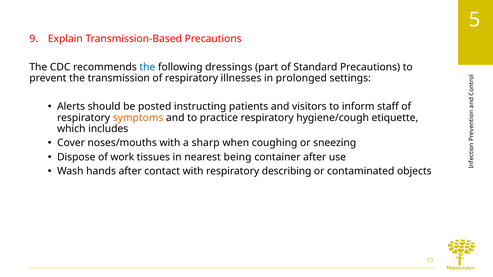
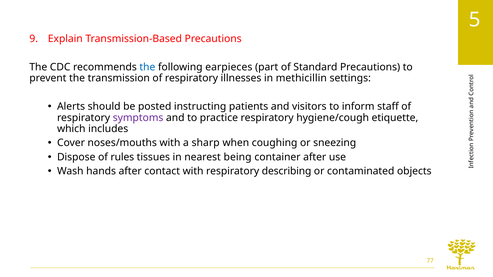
dressings: dressings -> earpieces
prolonged: prolonged -> methicillin
symptoms colour: orange -> purple
work: work -> rules
